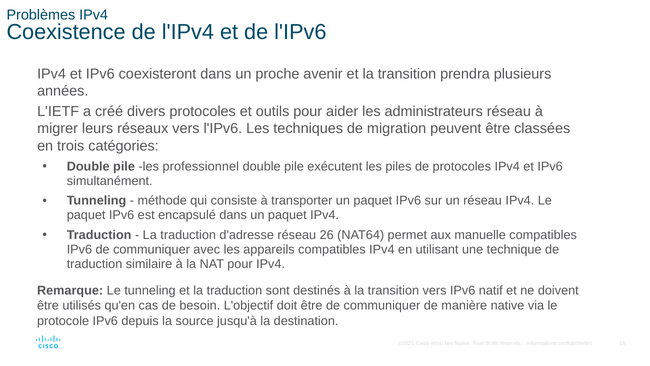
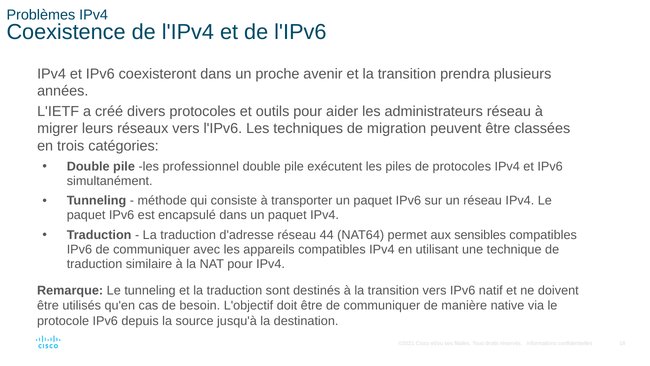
26: 26 -> 44
manuelle: manuelle -> sensibles
